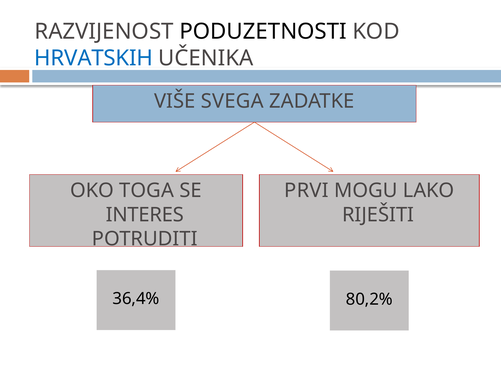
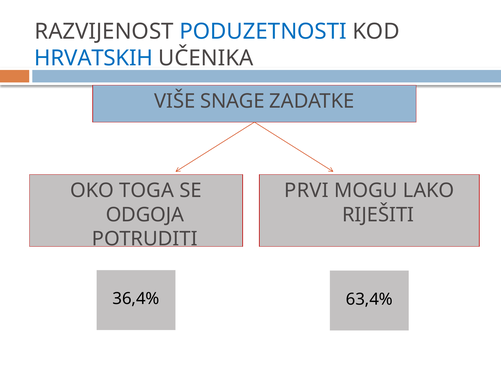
PODUZETNOSTI colour: black -> blue
SVEGA: SVEGA -> SNAGE
INTERES: INTERES -> ODGOJA
80,2%: 80,2% -> 63,4%
